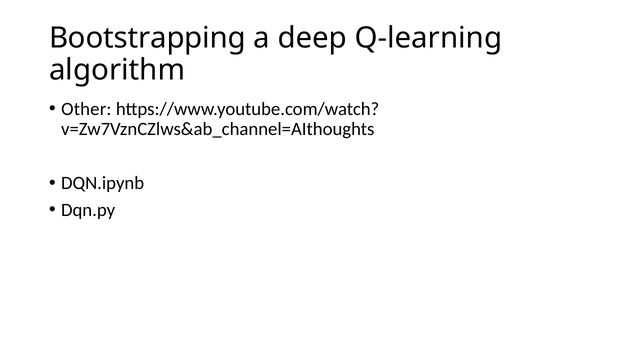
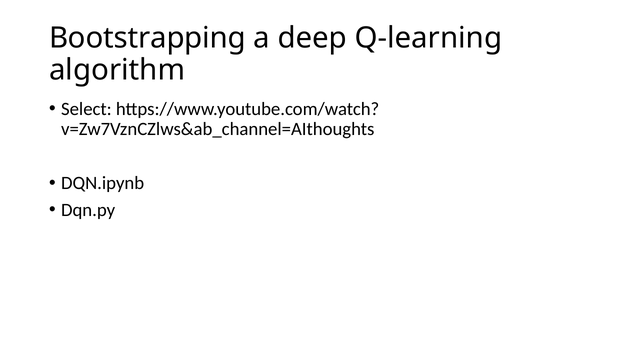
Other: Other -> Select
